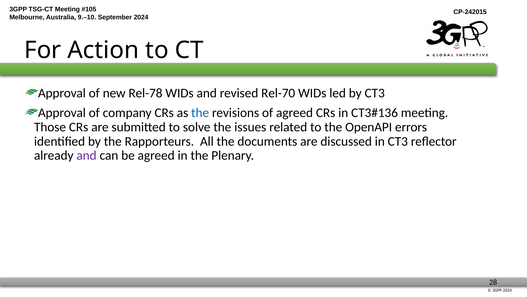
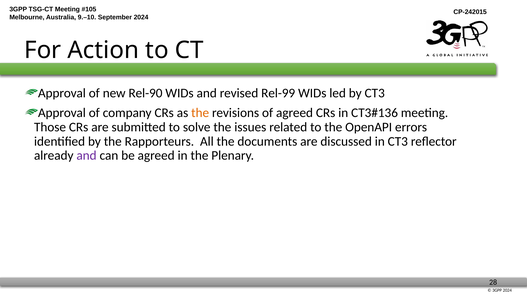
Rel-78: Rel-78 -> Rel-90
Rel-70: Rel-70 -> Rel-99
the at (200, 113) colour: blue -> orange
